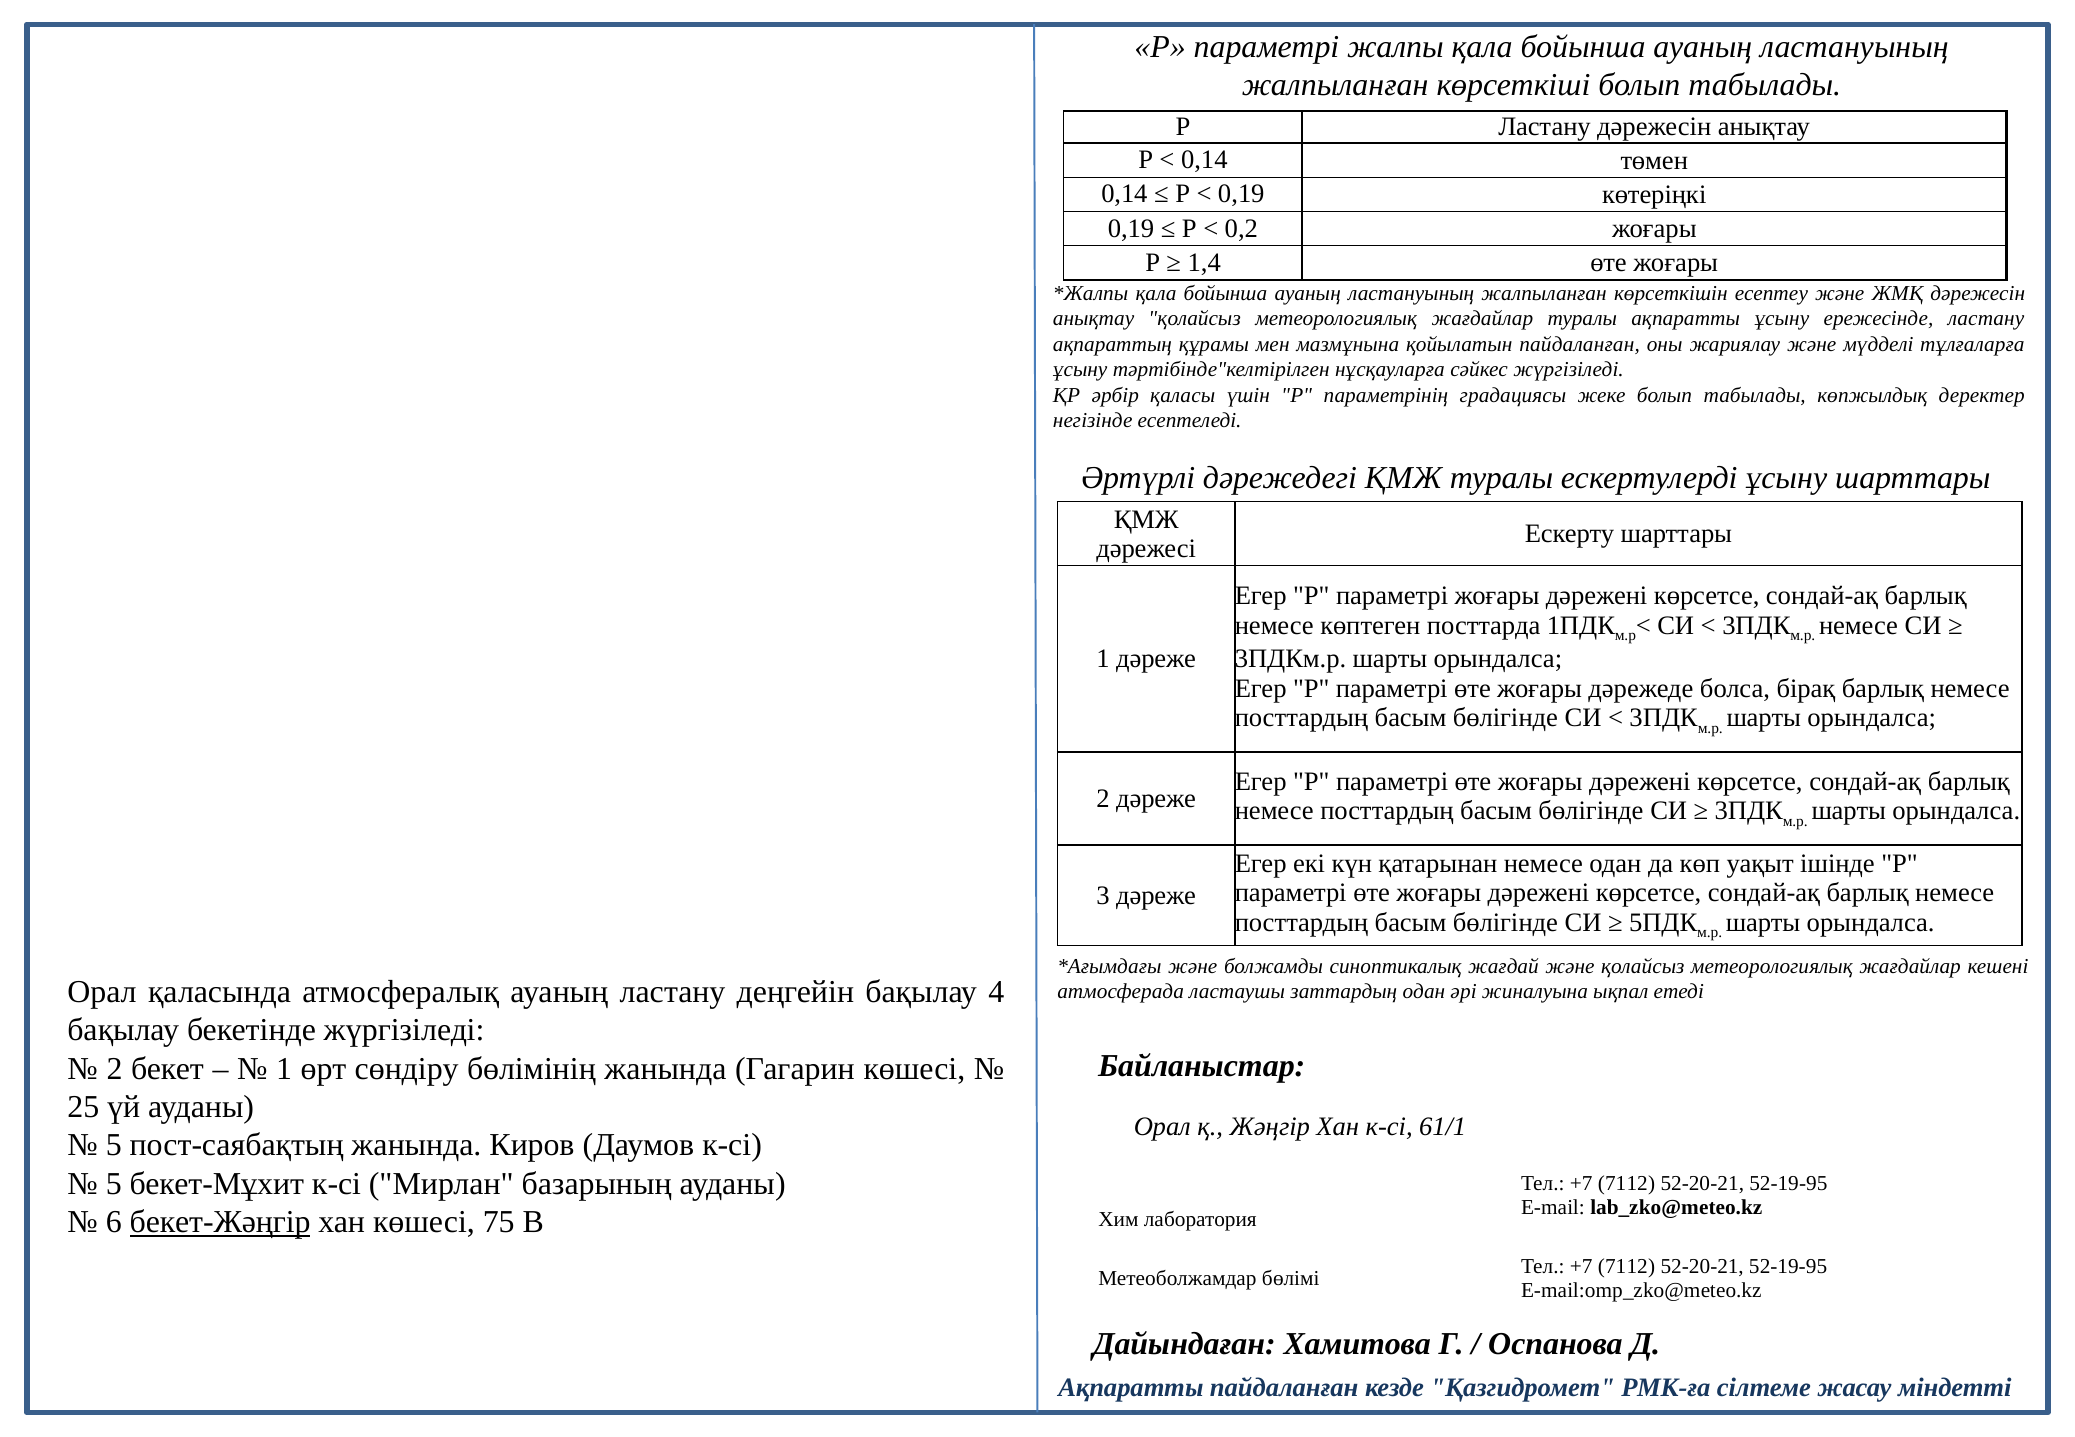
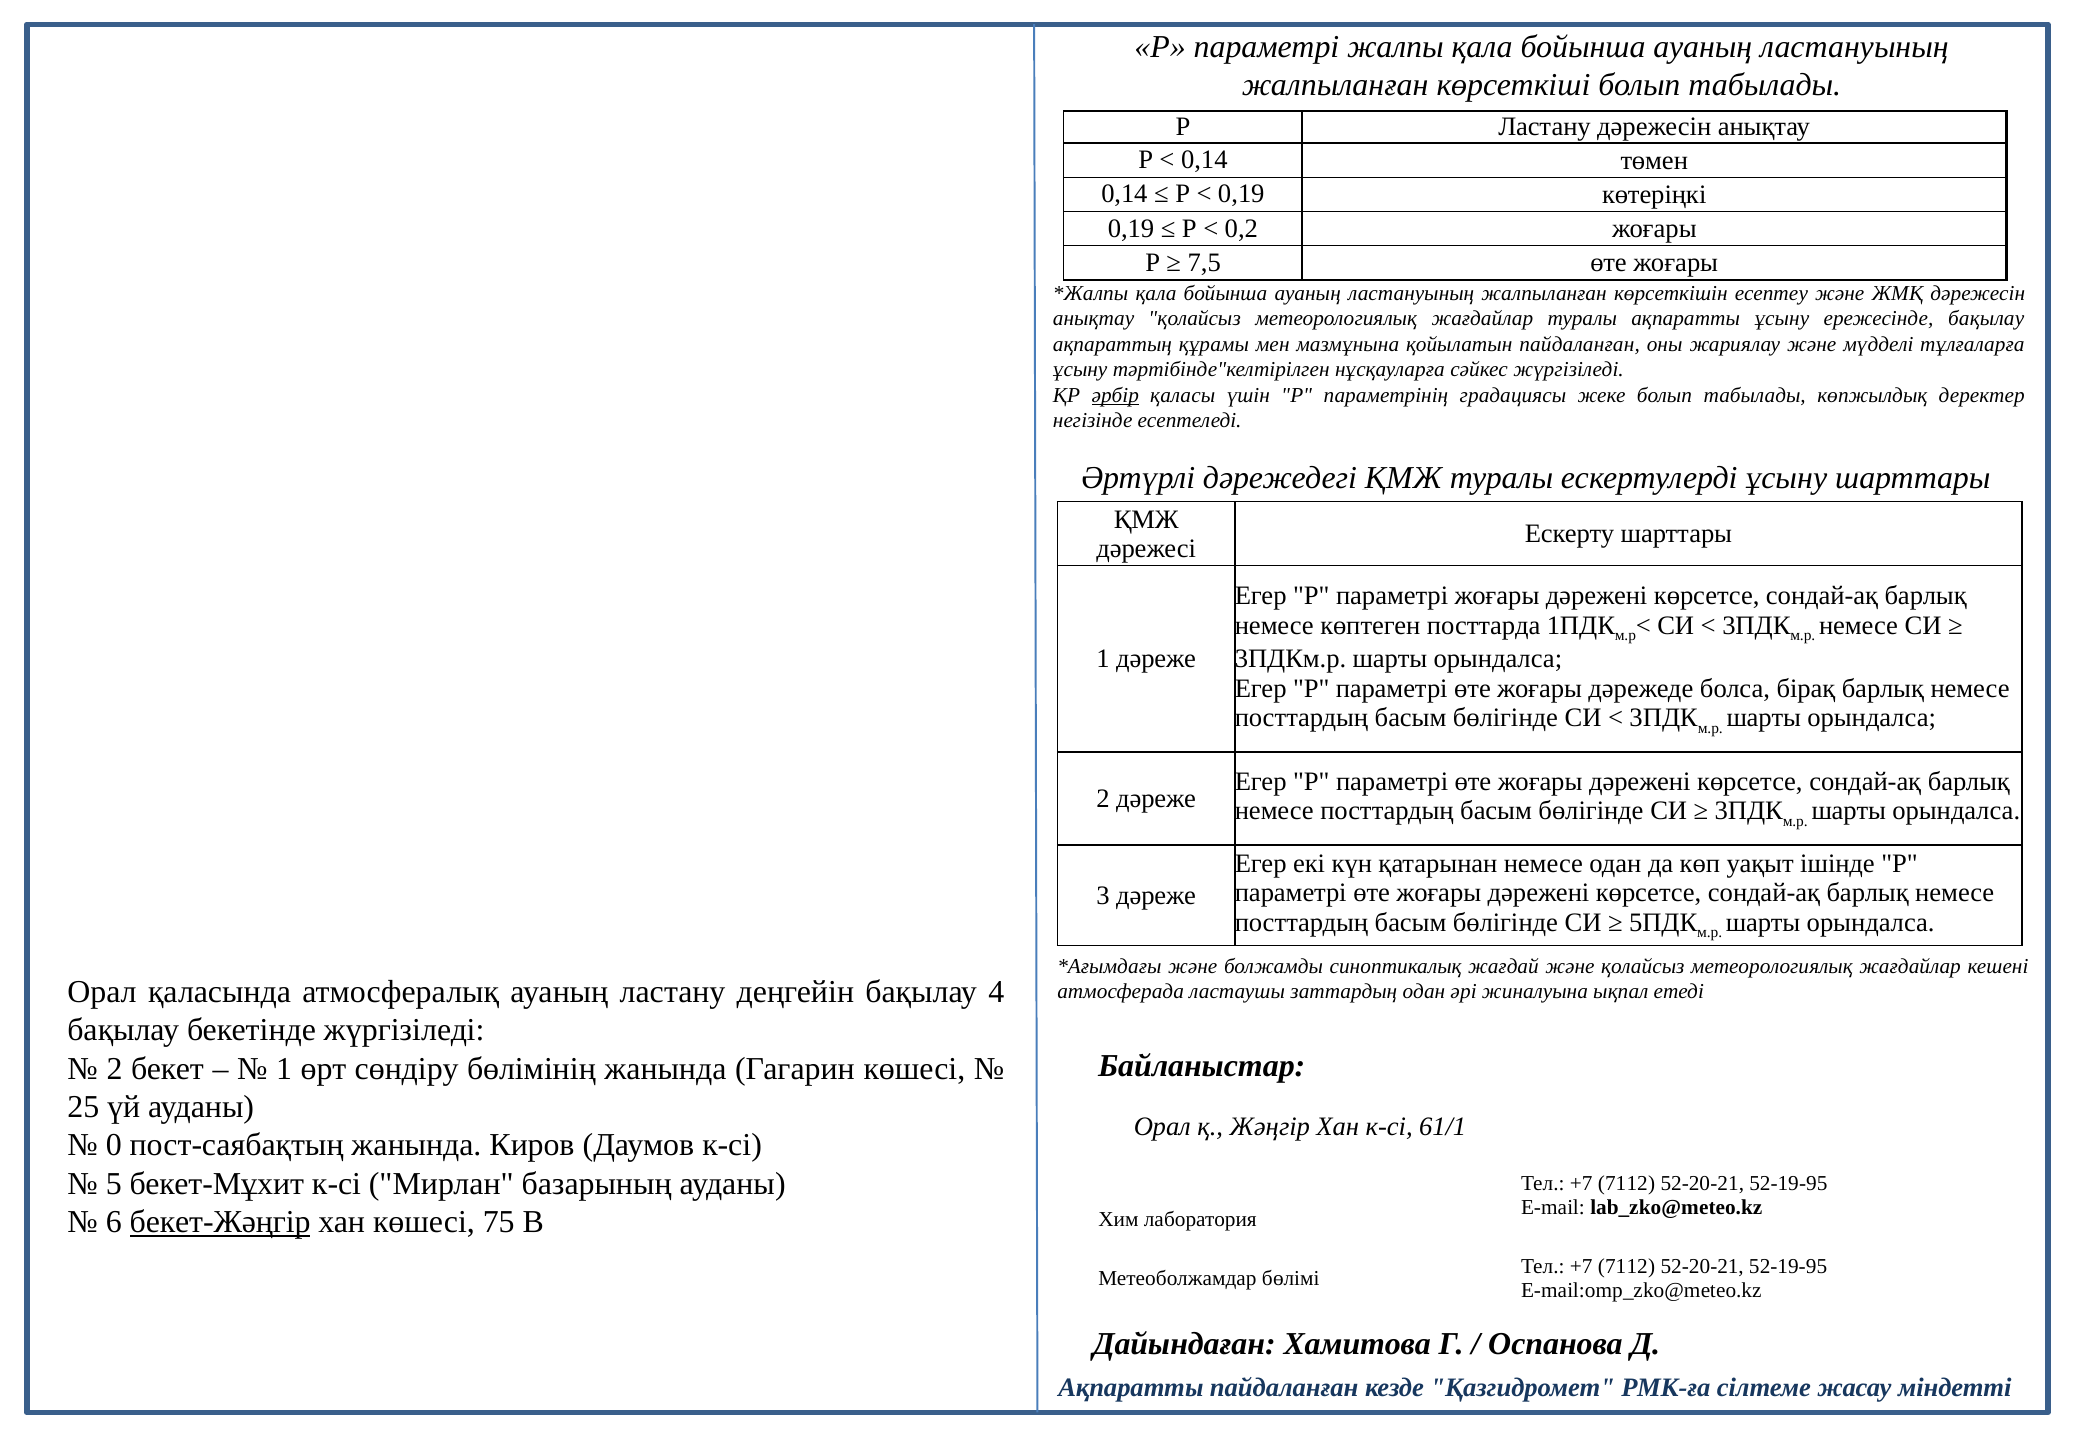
1,4: 1,4 -> 7,5
ережесінде ластану: ластану -> бақылау
әрбір underline: none -> present
5 at (114, 1145): 5 -> 0
